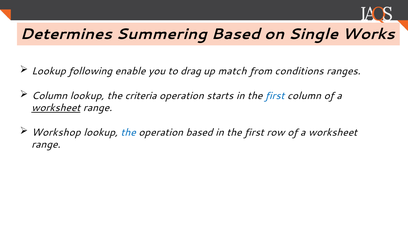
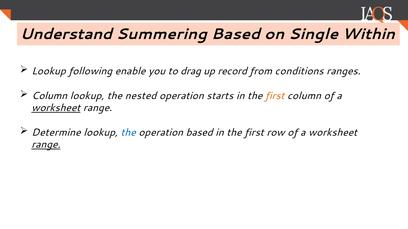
Determines: Determines -> Understand
Works: Works -> Within
match: match -> record
criteria: criteria -> nested
first at (275, 96) colour: blue -> orange
Workshop: Workshop -> Determine
range at (46, 145) underline: none -> present
